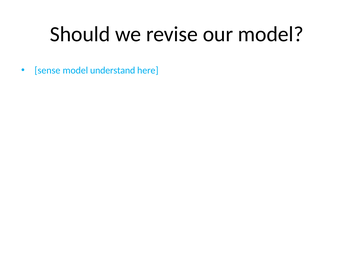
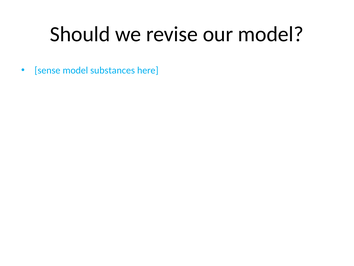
understand: understand -> substances
